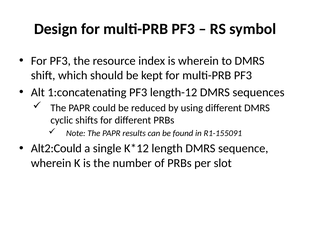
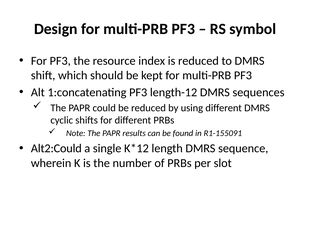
is wherein: wherein -> reduced
